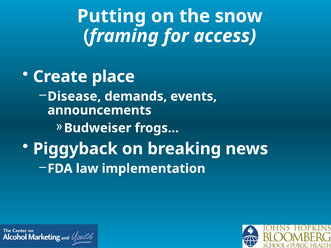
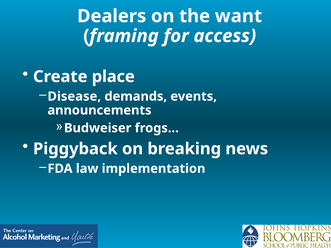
Putting: Putting -> Dealers
snow: snow -> want
